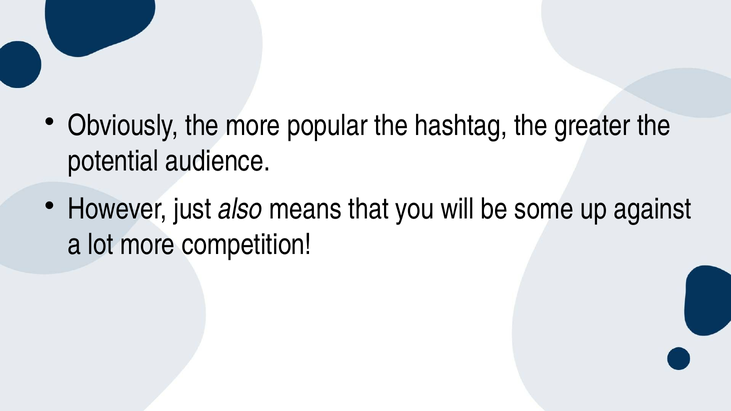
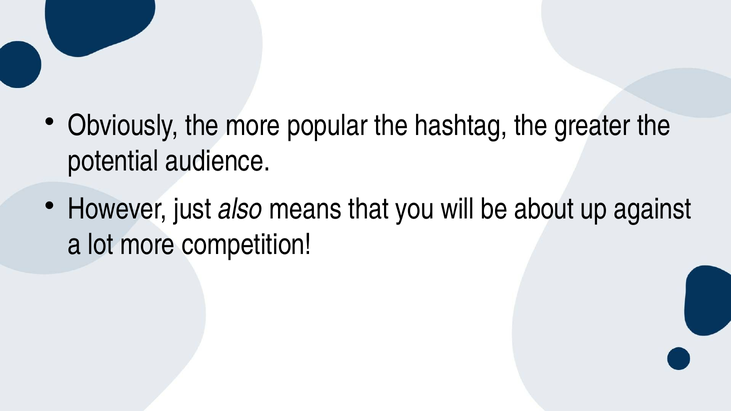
some: some -> about
